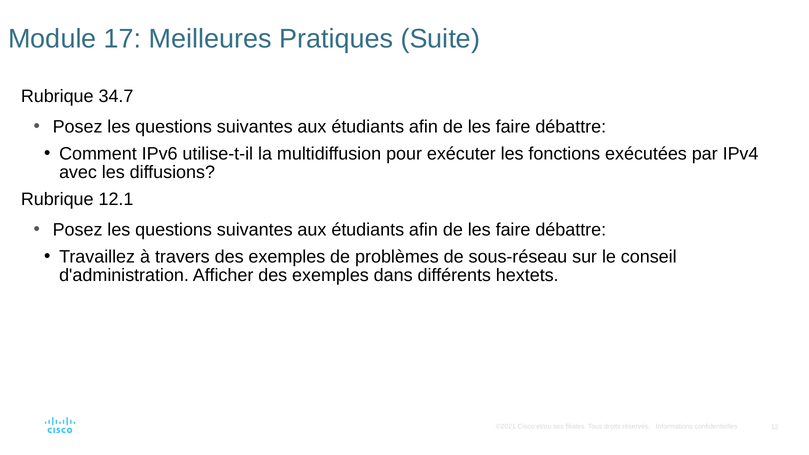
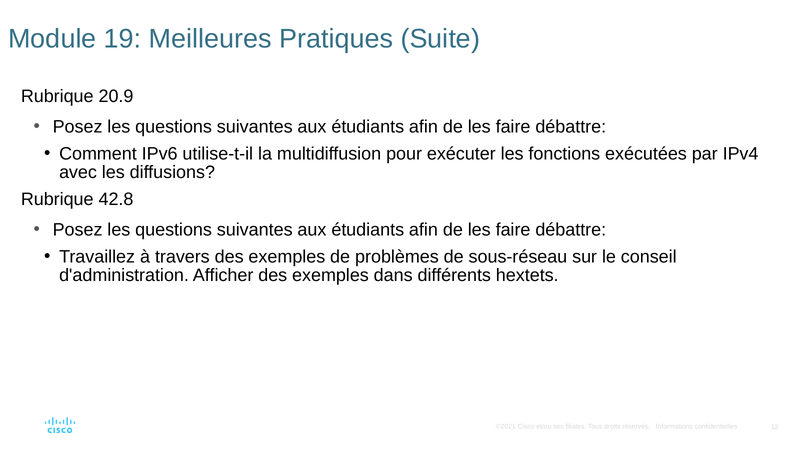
17: 17 -> 19
34.7: 34.7 -> 20.9
12.1: 12.1 -> 42.8
